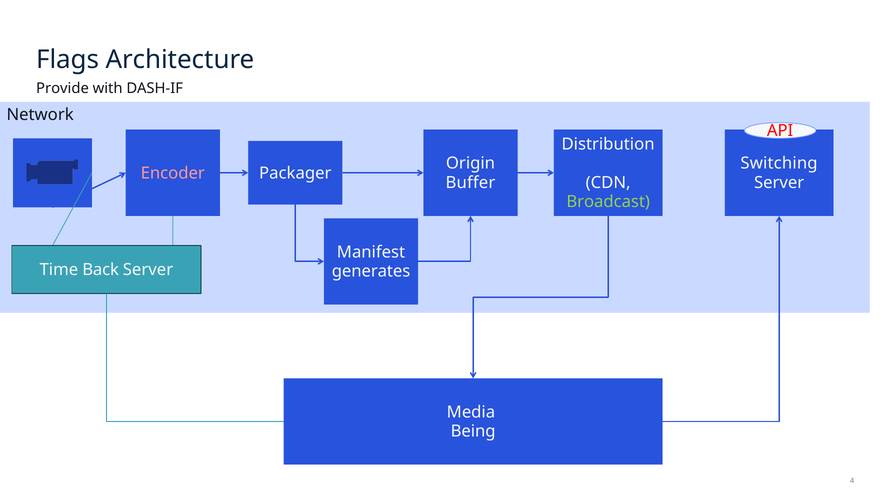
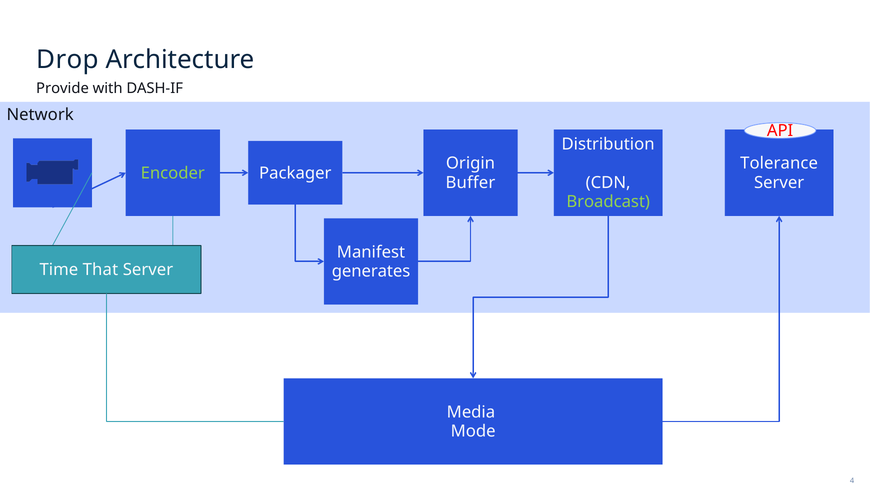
Flags: Flags -> Drop
Switching: Switching -> Tolerance
Encoder colour: pink -> light green
Back: Back -> That
Being: Being -> Mode
